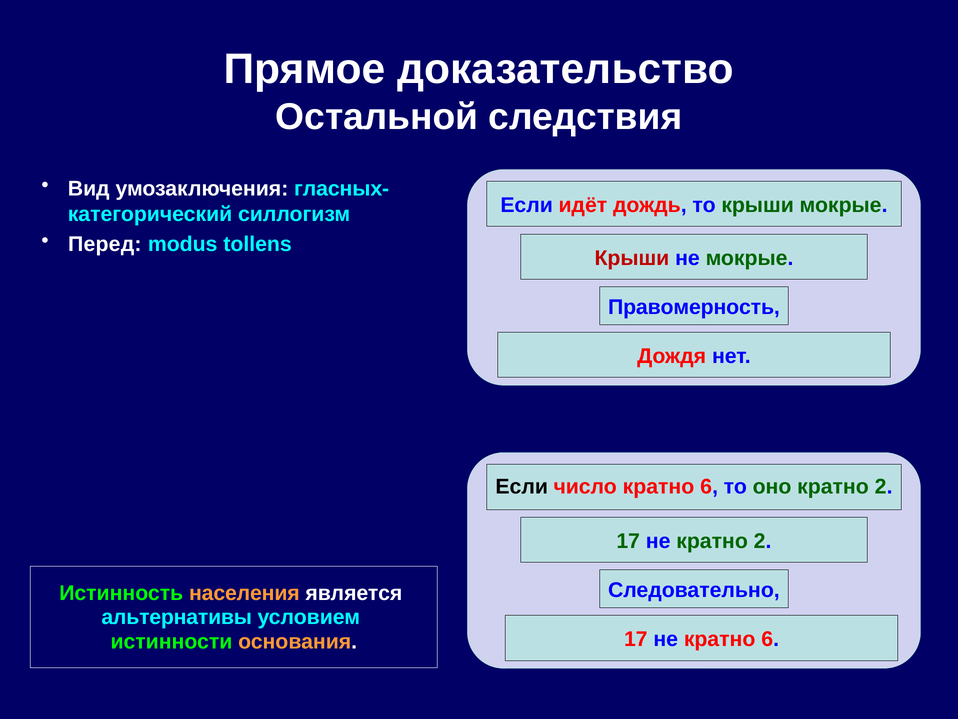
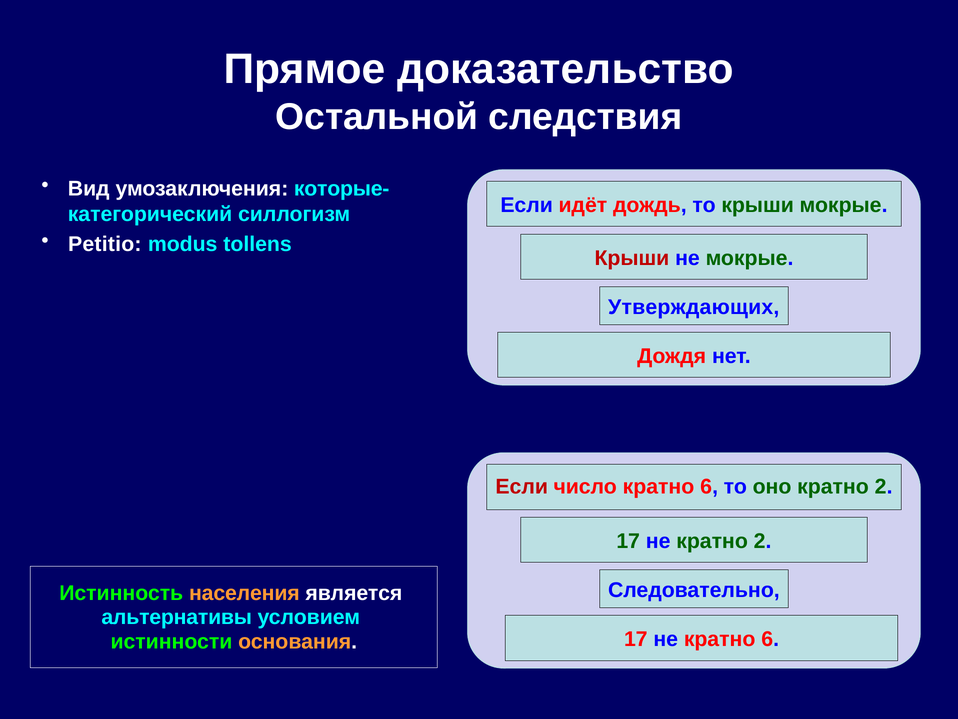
гласных-: гласных- -> которые-
Перед: Перед -> Petitio
Правомерность: Правомерность -> Утверждающих
Если at (522, 486) colour: black -> red
